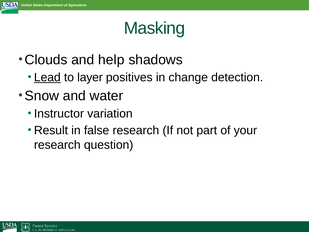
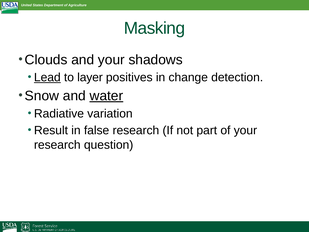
and help: help -> your
water underline: none -> present
Instructor: Instructor -> Radiative
